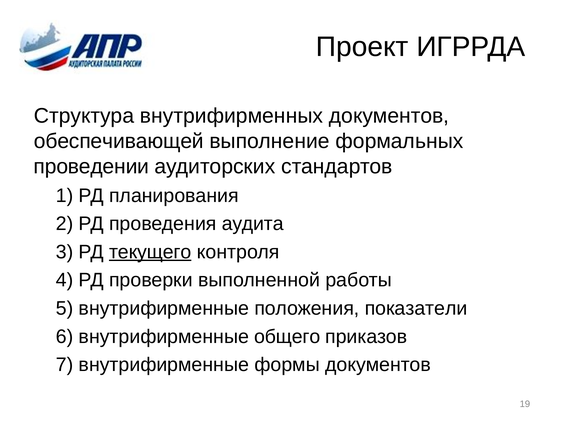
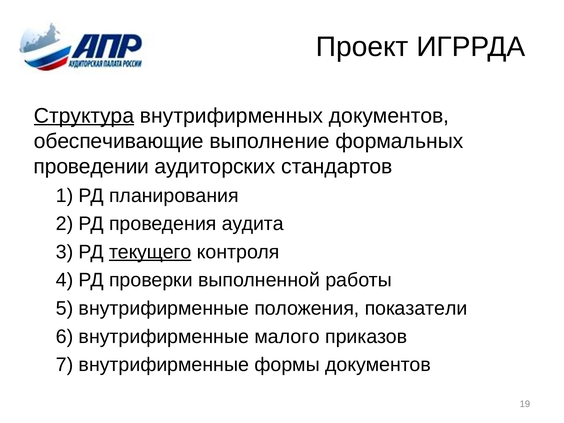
Структура underline: none -> present
обеспечивающей: обеспечивающей -> обеспечивающие
общего: общего -> малого
